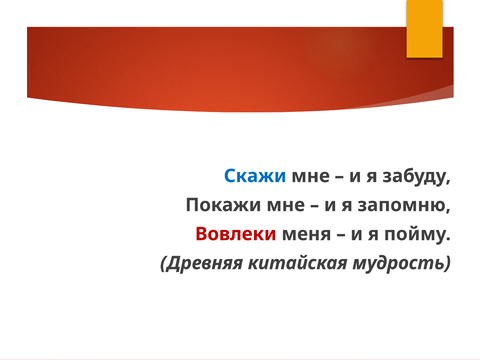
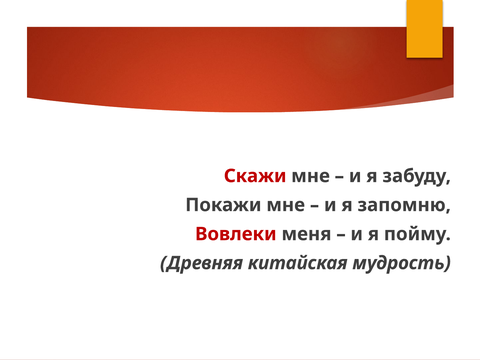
Скажи colour: blue -> red
